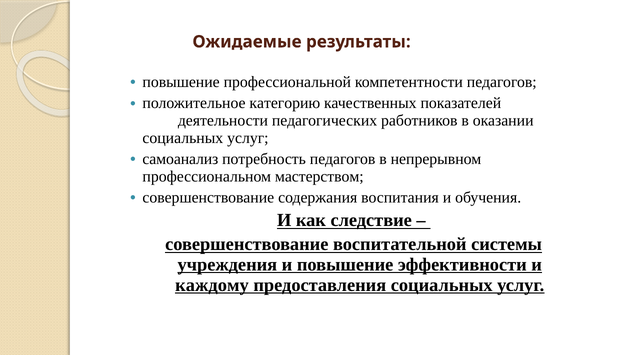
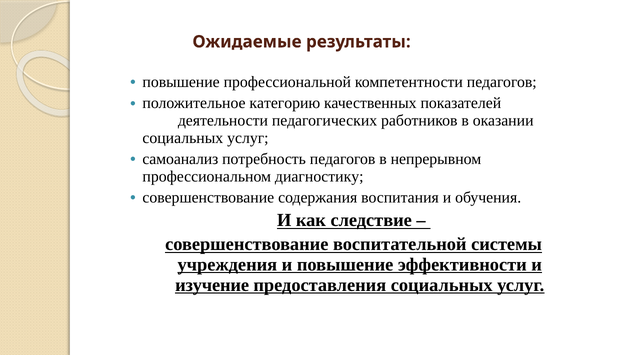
мастерством: мастерством -> диагностику
каждому: каждому -> изучение
